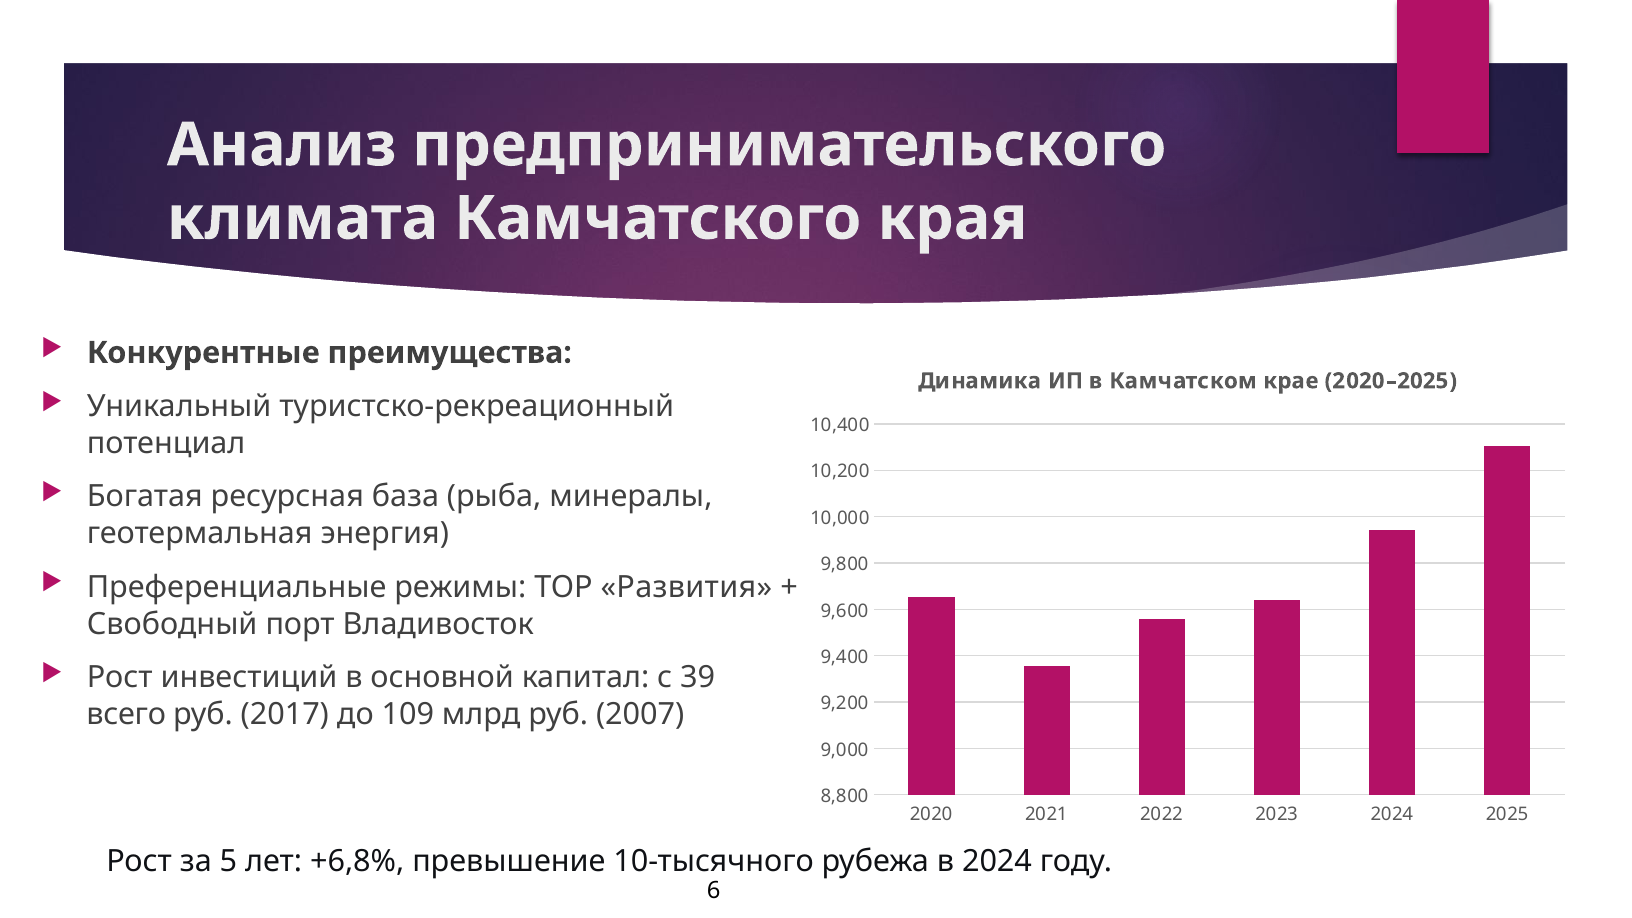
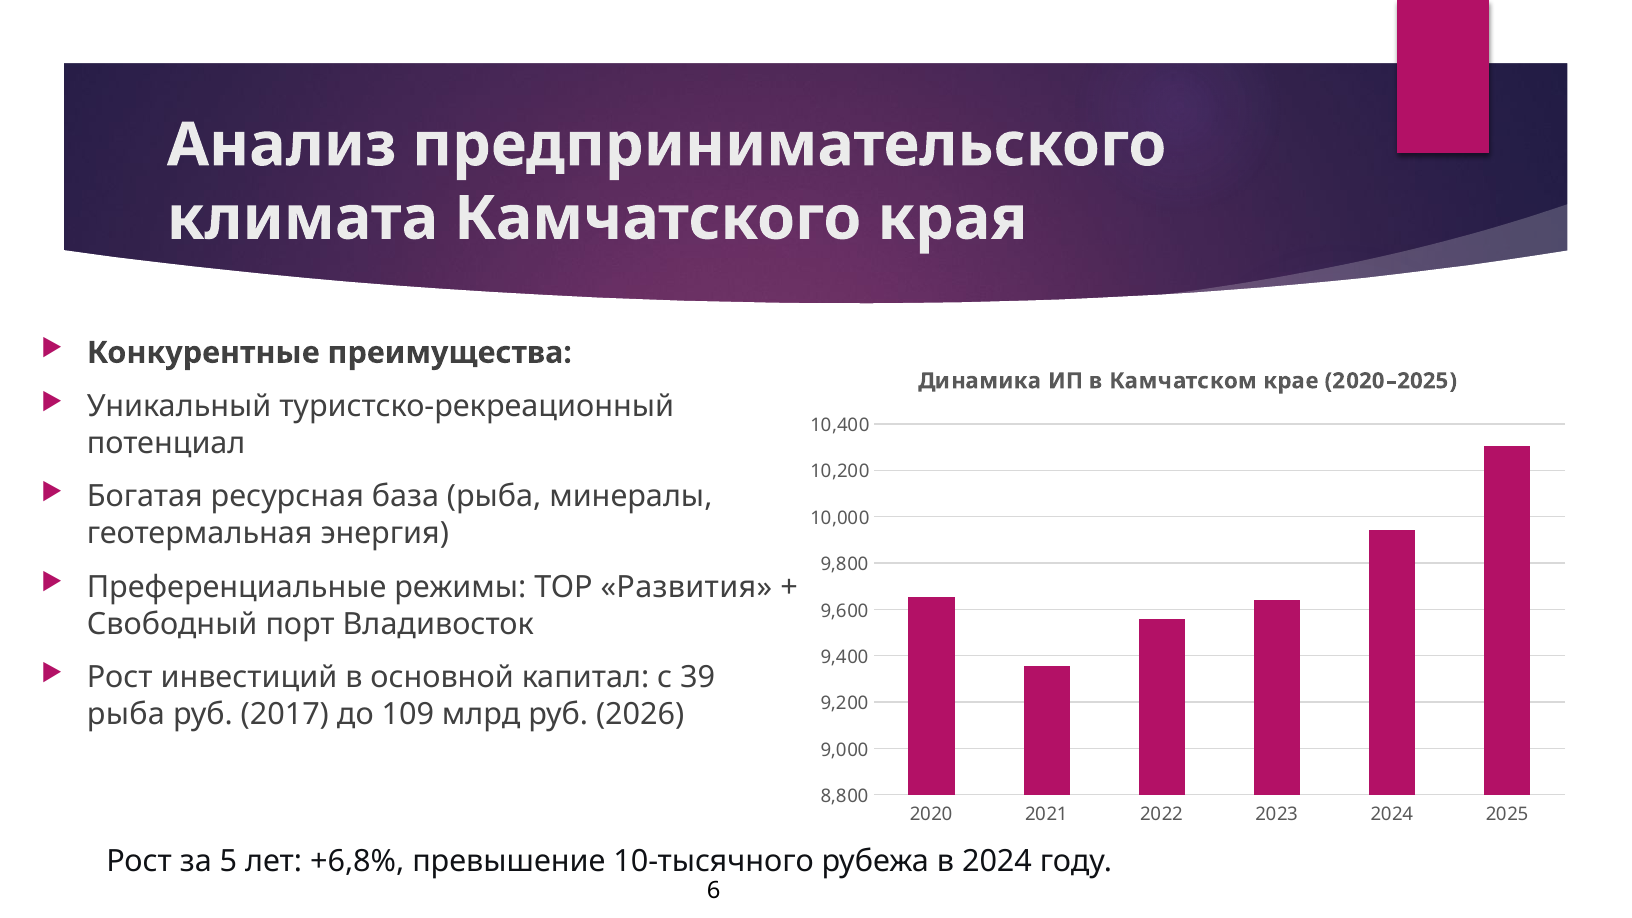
всего at (126, 715): всего -> рыба
2007: 2007 -> 2026
